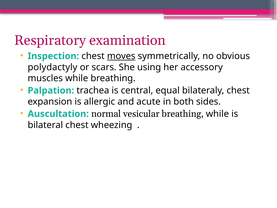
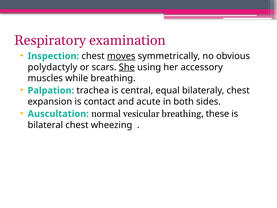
She underline: none -> present
allergic: allergic -> contact
breathing while: while -> these
